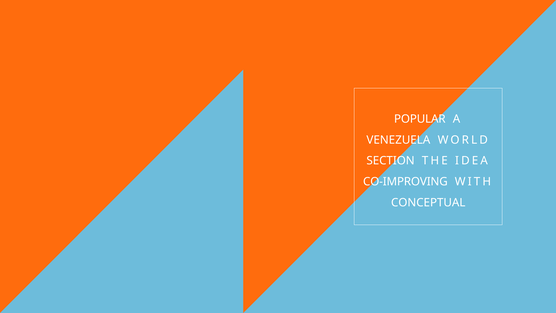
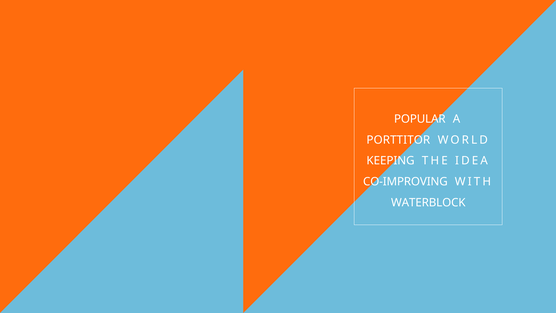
VENEZUELA: VENEZUELA -> PORTTITOR
SECTION: SECTION -> KEEPING
CONCEPTUAL: CONCEPTUAL -> WATERBLOCK
